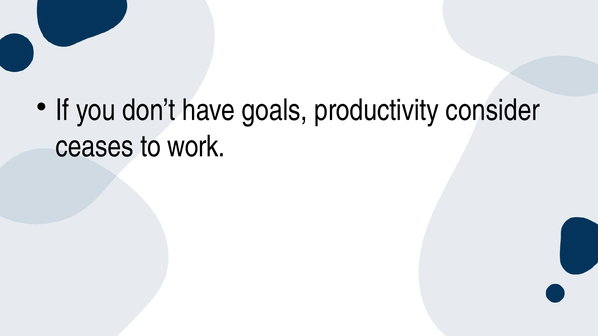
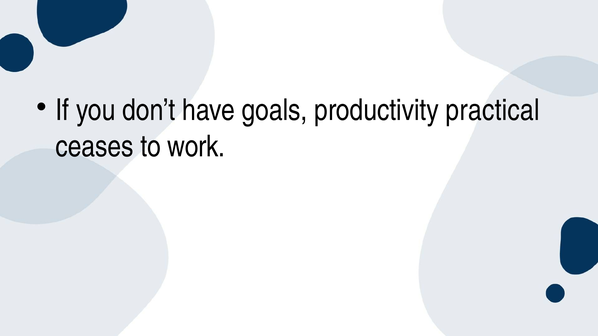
consider: consider -> practical
